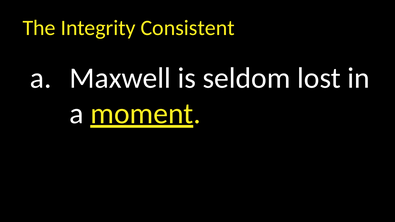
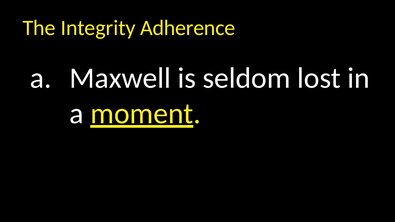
Consistent: Consistent -> Adherence
